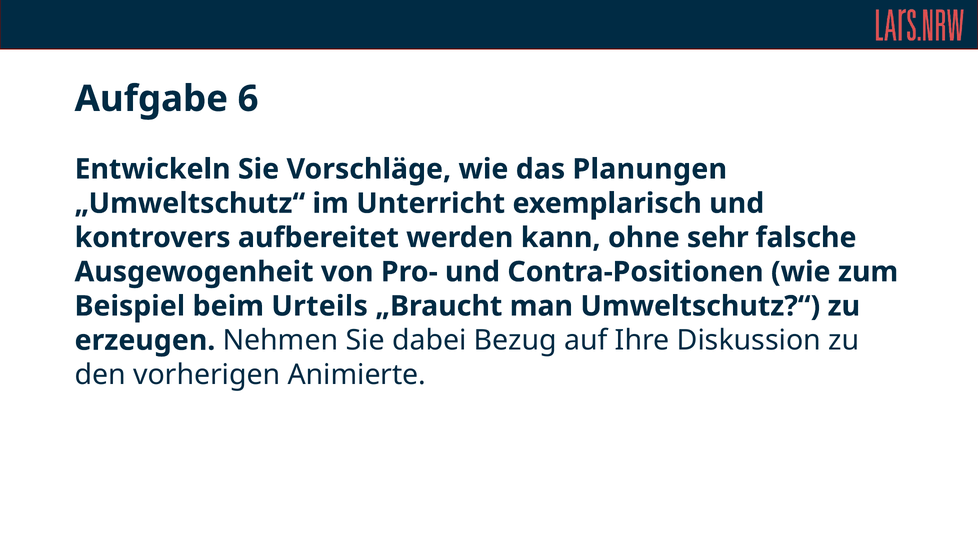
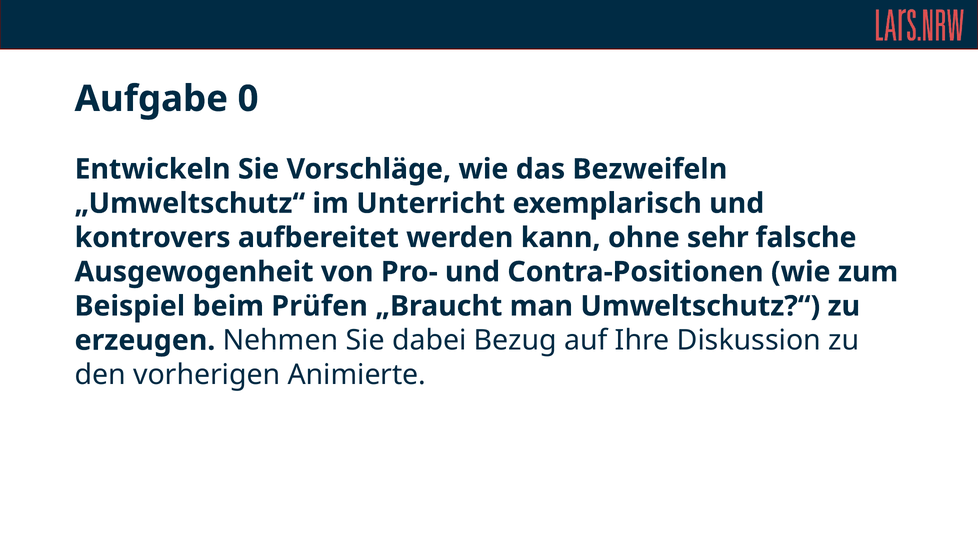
6: 6 -> 0
Planungen: Planungen -> Bezweifeln
Urteils: Urteils -> Prüfen
